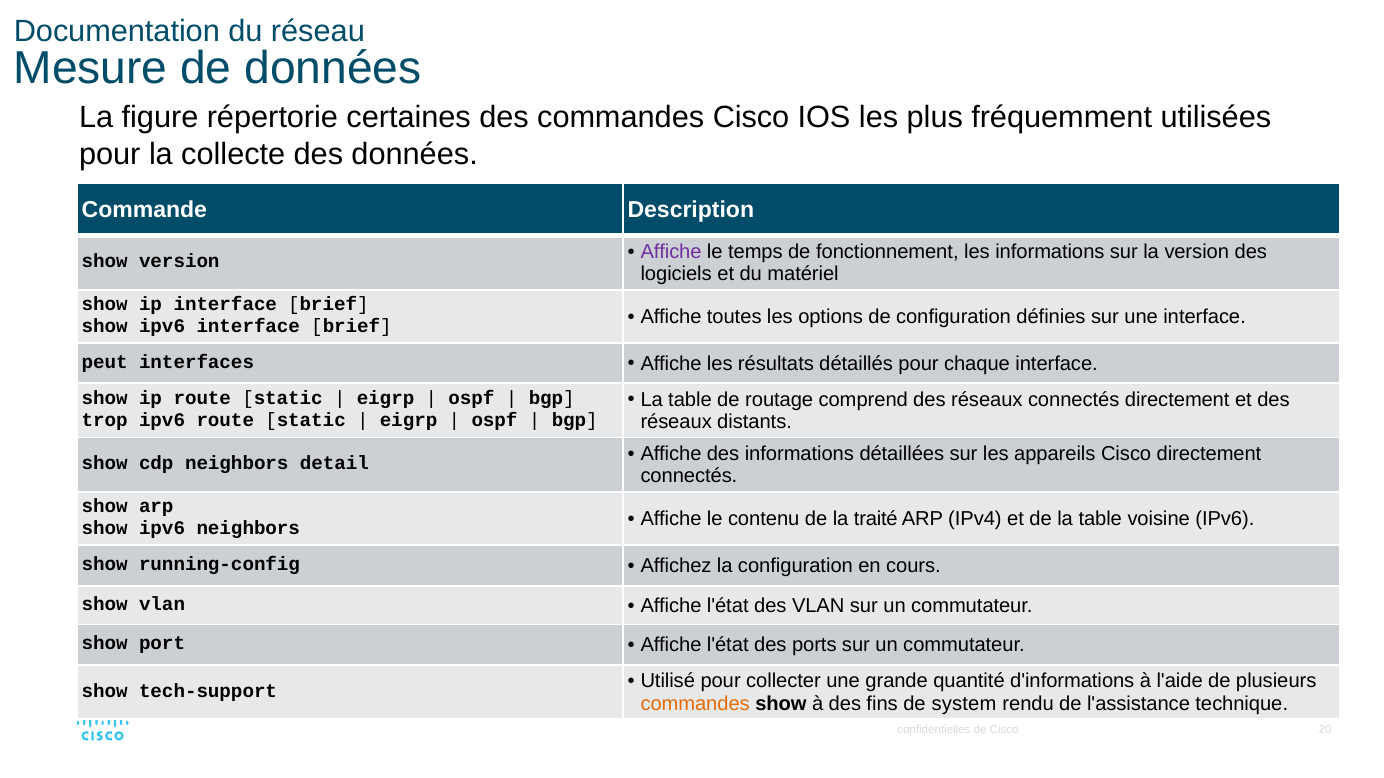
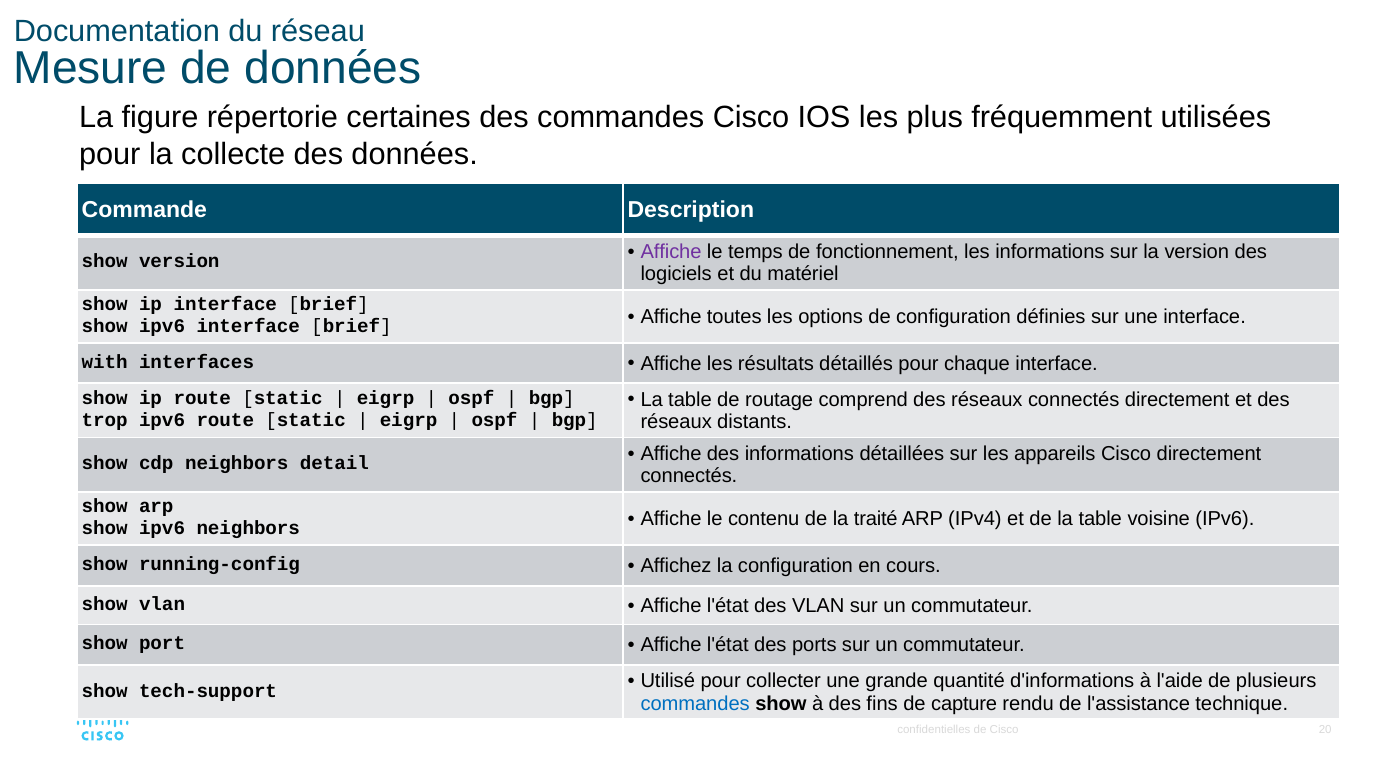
peut: peut -> with
commandes at (695, 704) colour: orange -> blue
system: system -> capture
